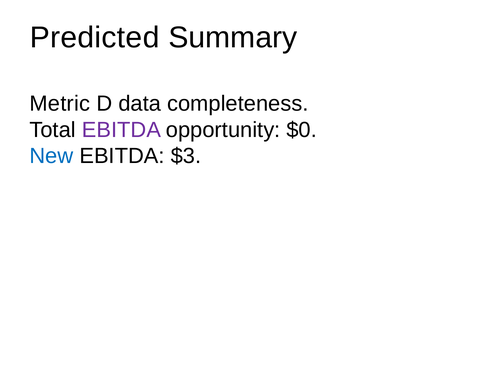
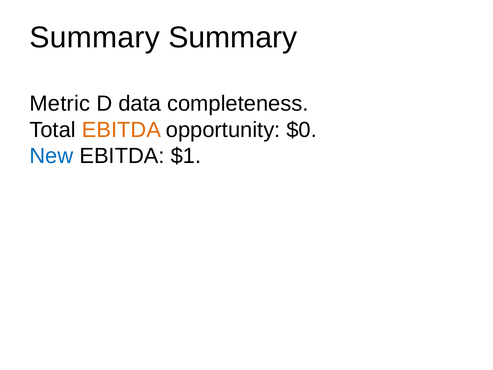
Predicted at (95, 37): Predicted -> Summary
EBITDA at (121, 130) colour: purple -> orange
$3: $3 -> $1
